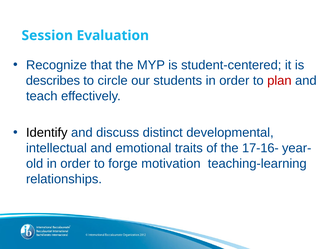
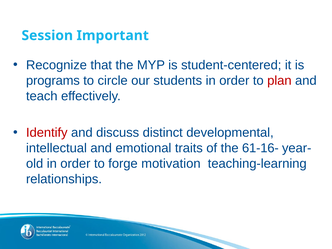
Evaluation: Evaluation -> Important
describes: describes -> programs
Identify colour: black -> red
17-16-: 17-16- -> 61-16-
